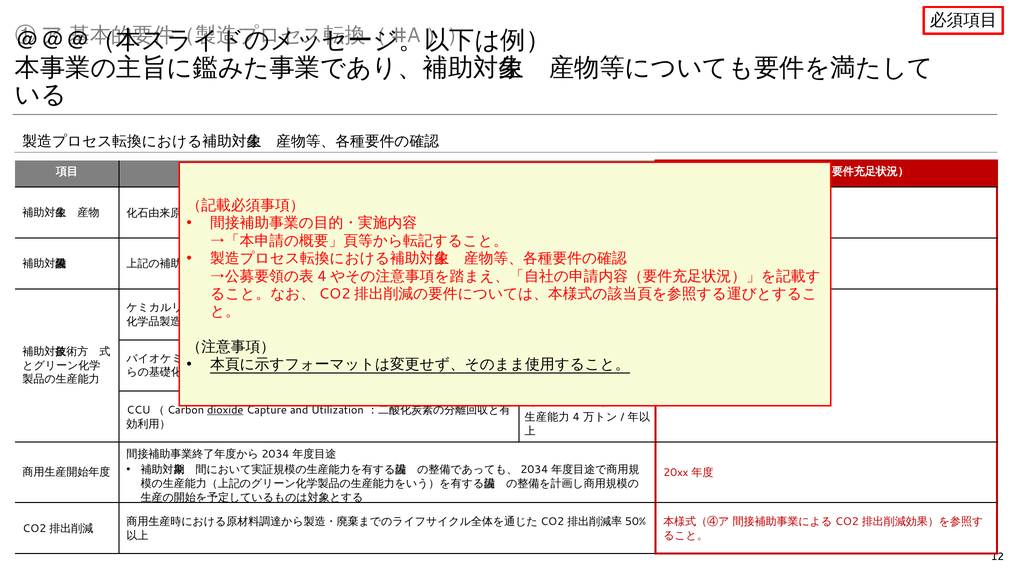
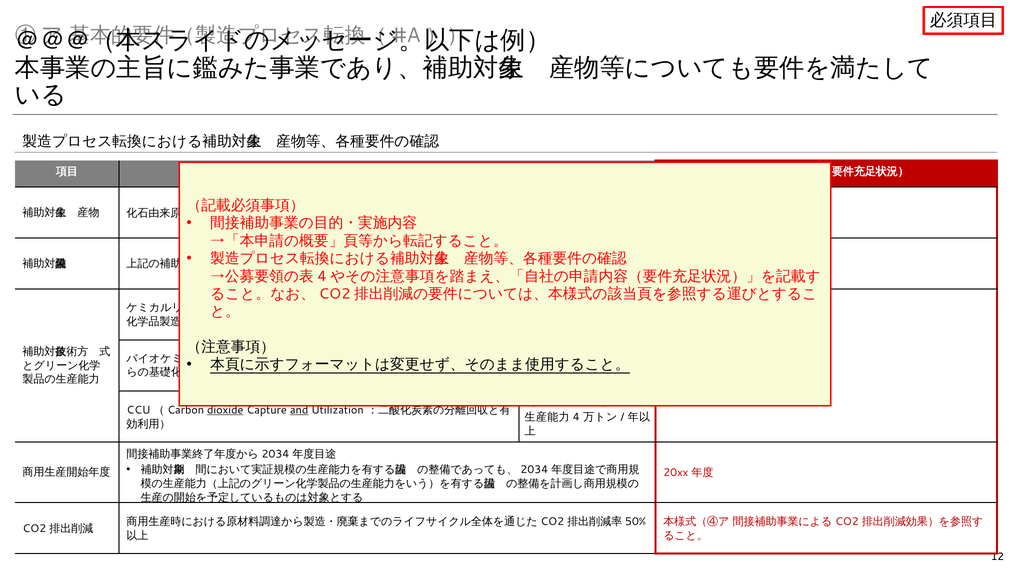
and underline: none -> present
